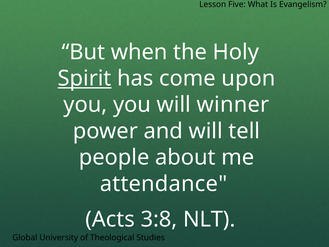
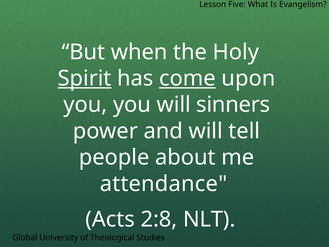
come underline: none -> present
winner: winner -> sinners
3:8: 3:8 -> 2:8
